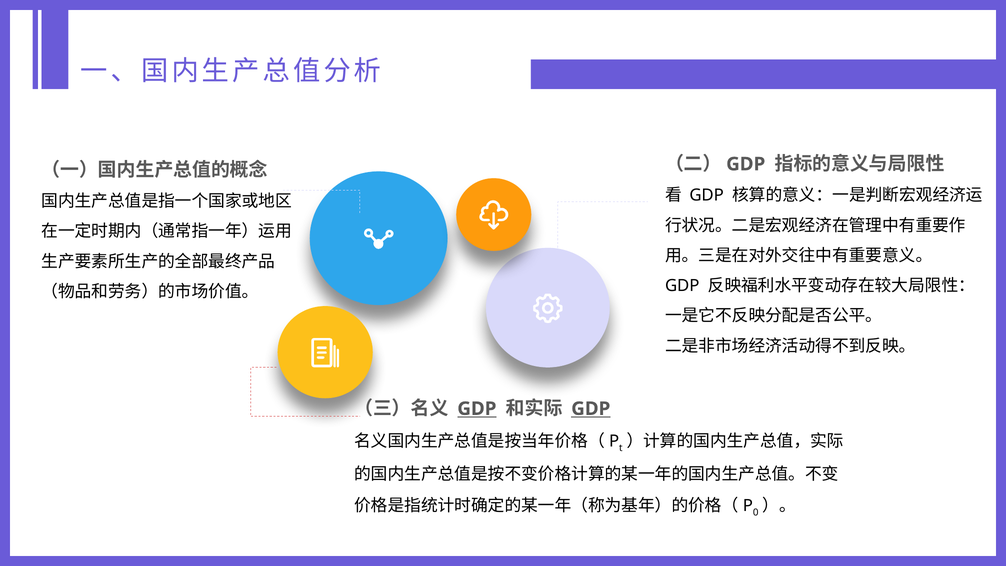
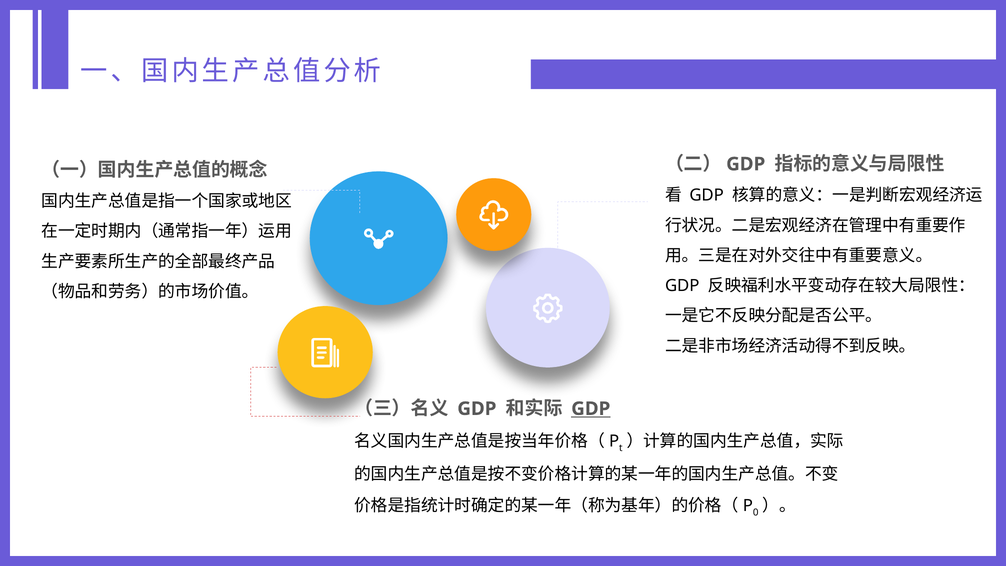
GDP at (477, 409) underline: present -> none
